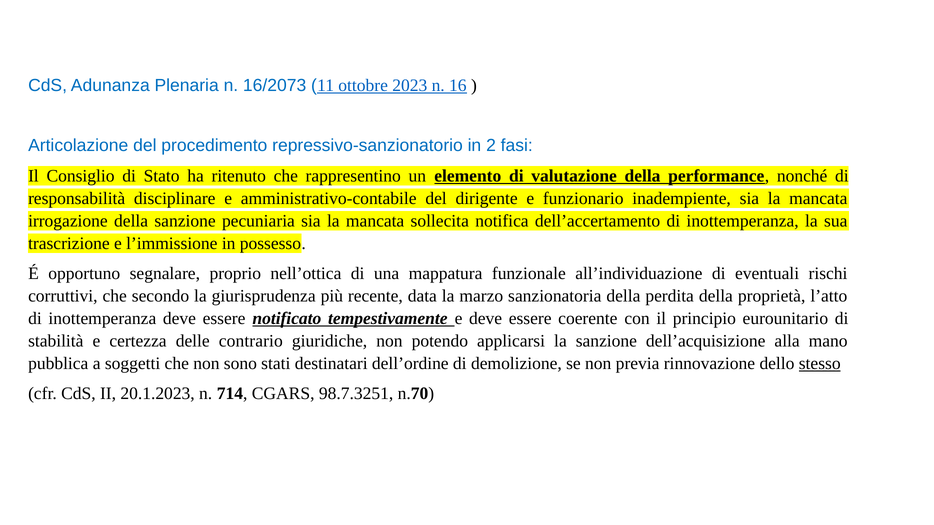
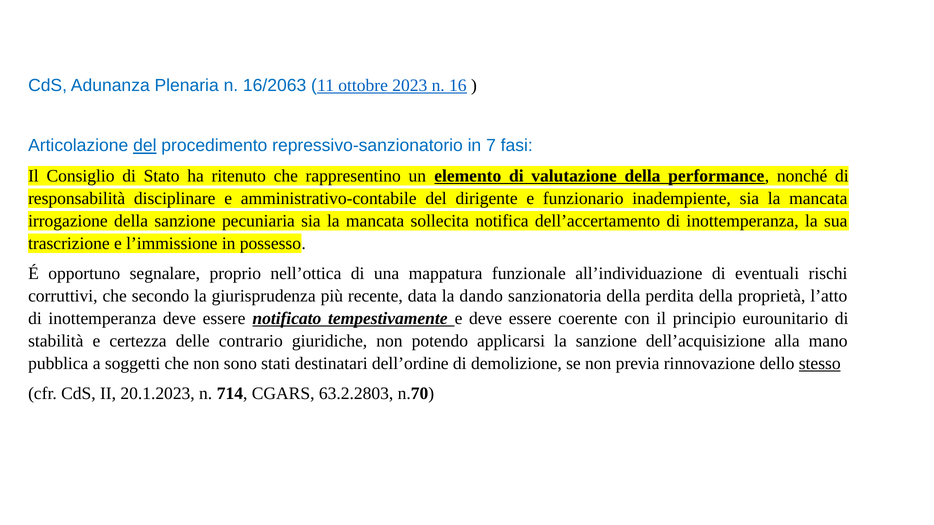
16/2073: 16/2073 -> 16/2063
del at (145, 146) underline: none -> present
2: 2 -> 7
marzo: marzo -> dando
98.7.3251: 98.7.3251 -> 63.2.2803
